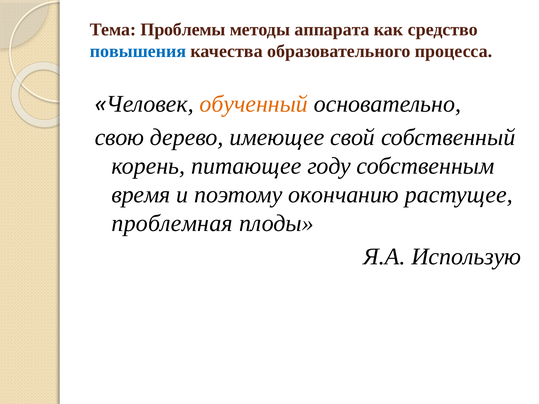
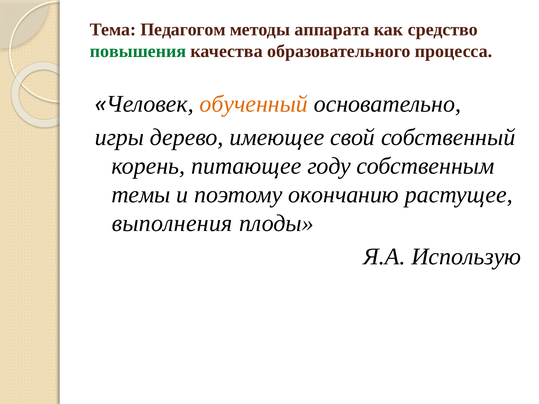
Проблемы: Проблемы -> Педагогом
повышения colour: blue -> green
свою: свою -> игры
время: время -> темы
проблемная: проблемная -> выполнения
